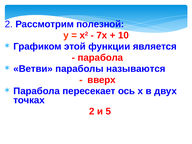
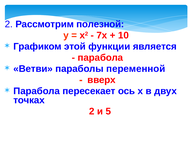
называются: называются -> переменной
